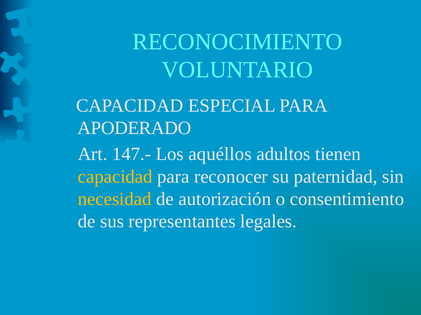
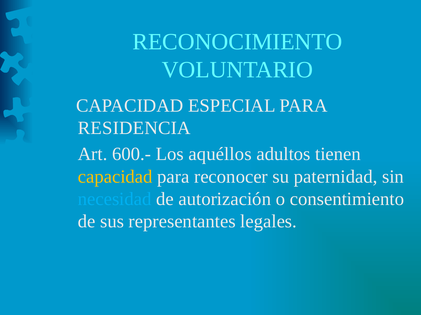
APODERADO: APODERADO -> RESIDENCIA
147.-: 147.- -> 600.-
necesidad colour: yellow -> light blue
